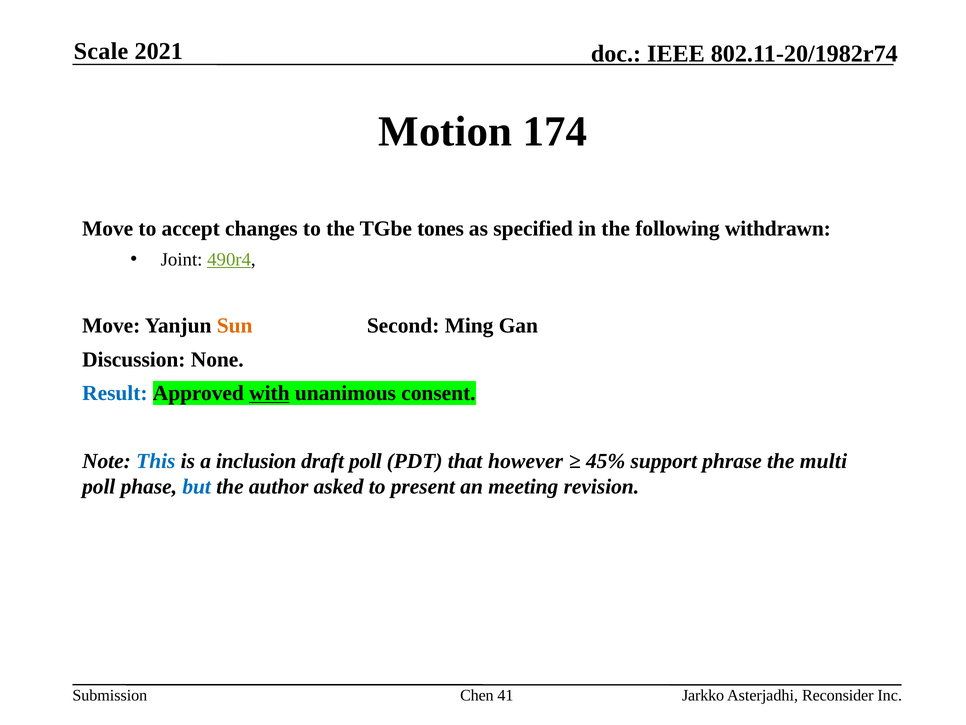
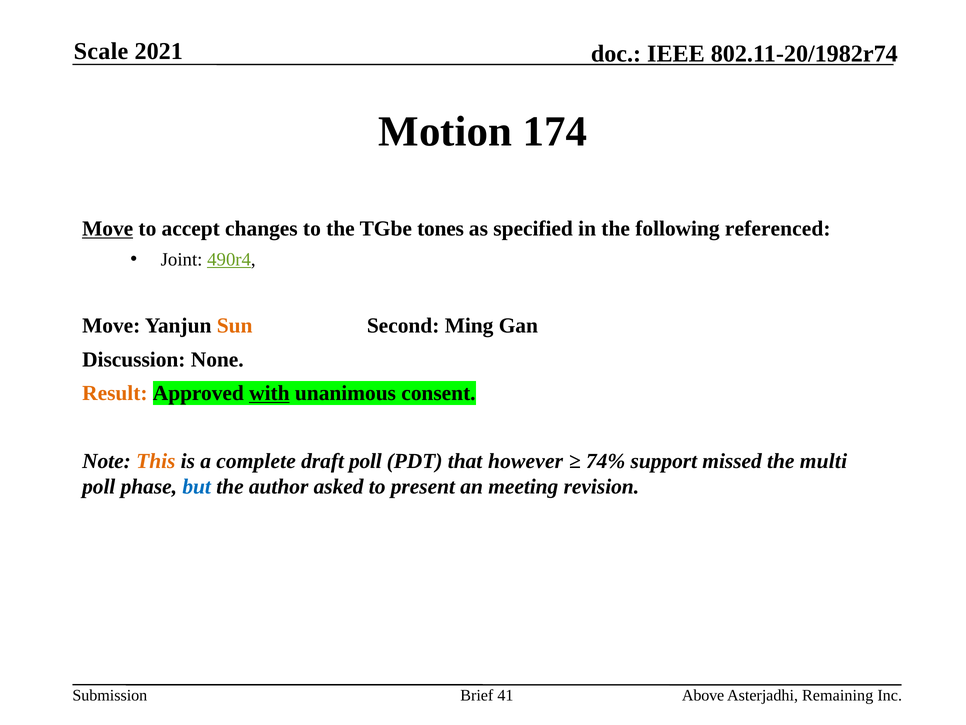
Move at (108, 229) underline: none -> present
withdrawn: withdrawn -> referenced
Result colour: blue -> orange
This colour: blue -> orange
inclusion: inclusion -> complete
45%: 45% -> 74%
phrase: phrase -> missed
Chen: Chen -> Brief
Jarkko: Jarkko -> Above
Reconsider: Reconsider -> Remaining
